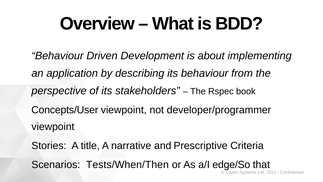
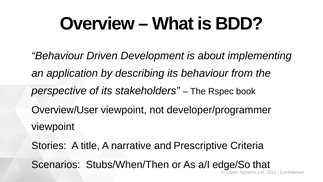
Concepts/User: Concepts/User -> Overview/User
Tests/When/Then: Tests/When/Then -> Stubs/When/Then
